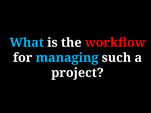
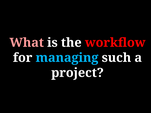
What colour: light blue -> pink
